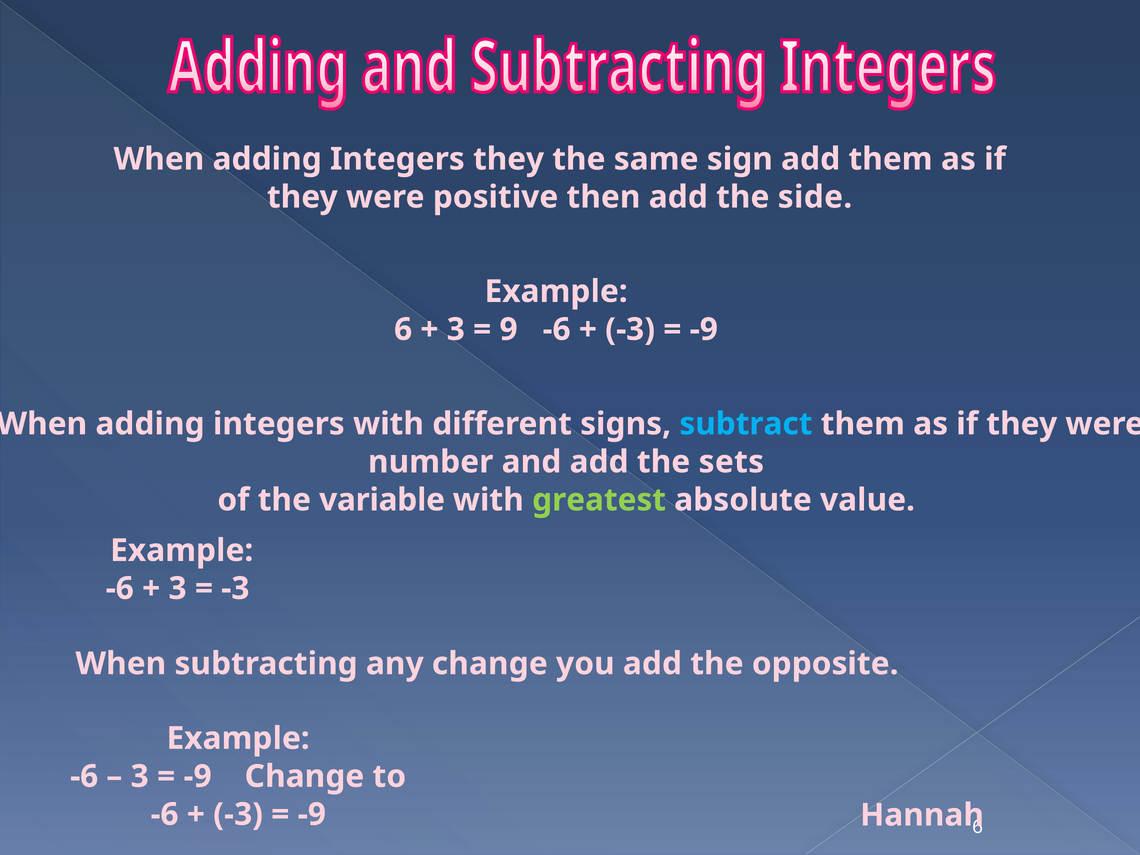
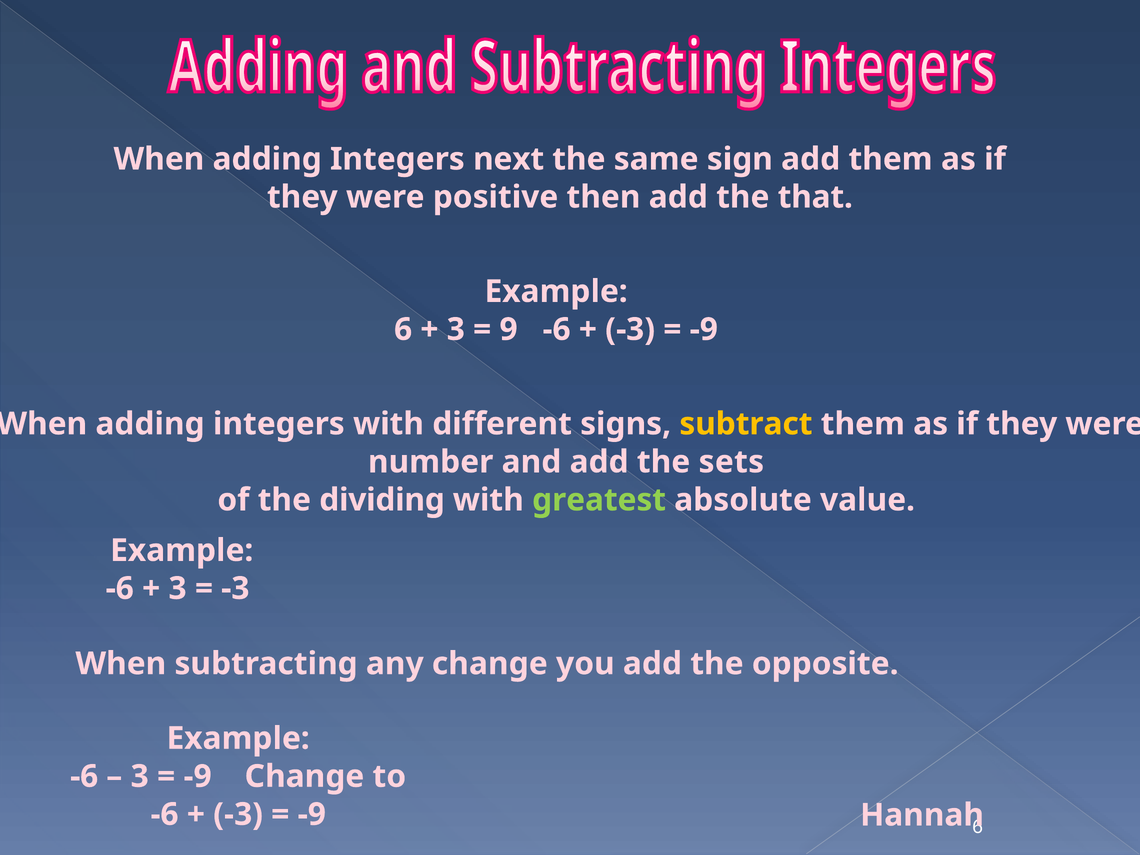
Integers they: they -> next
side: side -> that
subtract colour: light blue -> yellow
variable: variable -> dividing
